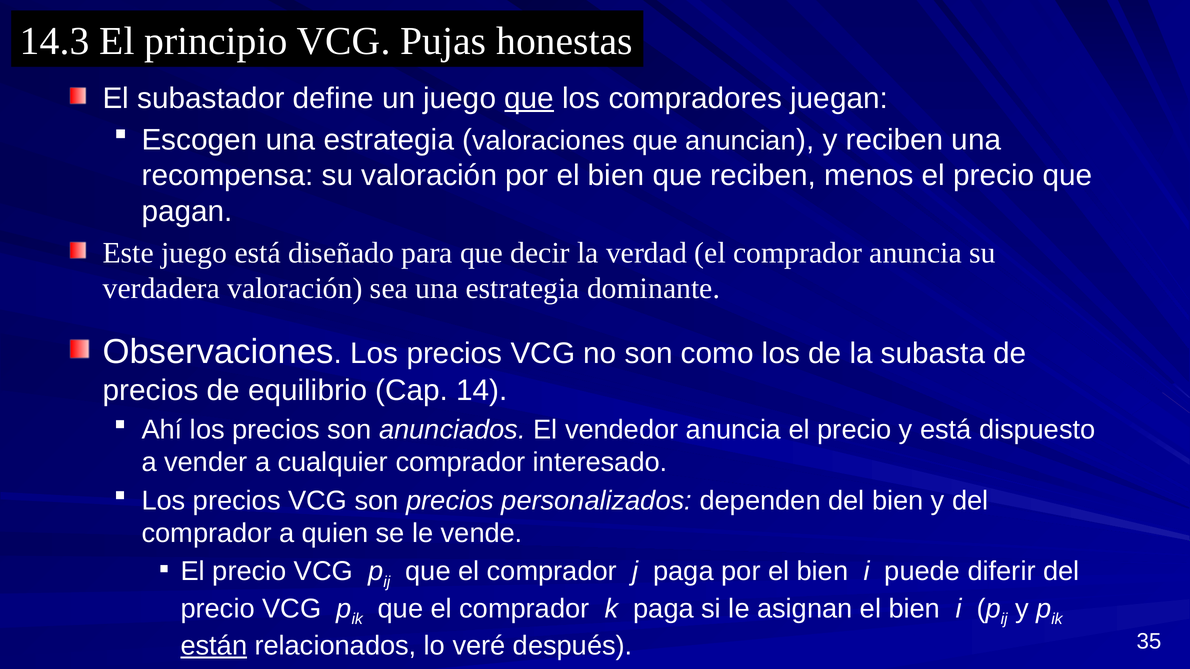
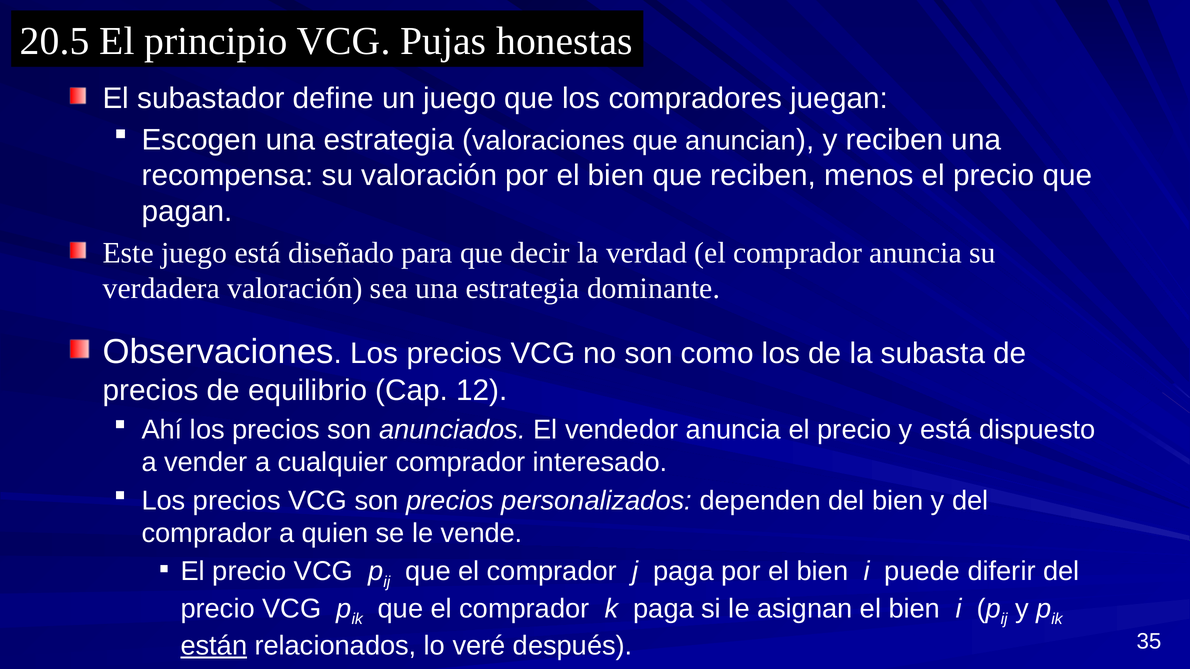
14.3: 14.3 -> 20.5
que at (529, 98) underline: present -> none
14: 14 -> 12
